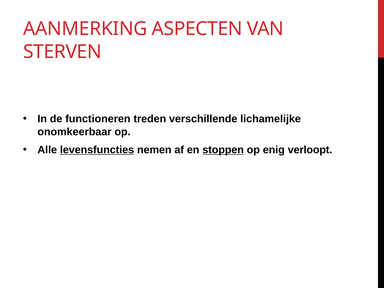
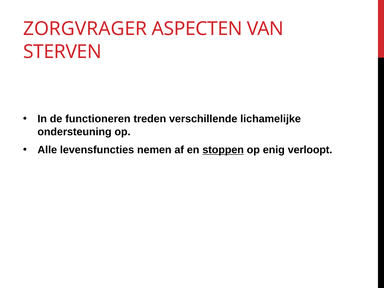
AANMERKING: AANMERKING -> ZORGVRAGER
onomkeerbaar: onomkeerbaar -> ondersteuning
levensfuncties underline: present -> none
